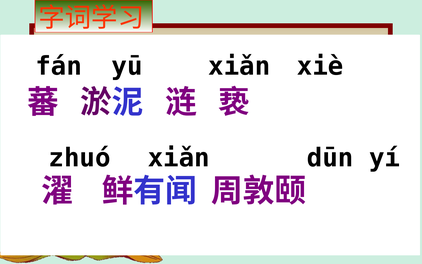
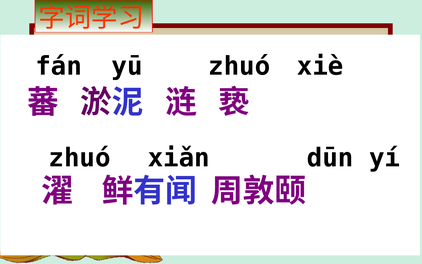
yū xiǎn: xiǎn -> zhuó
